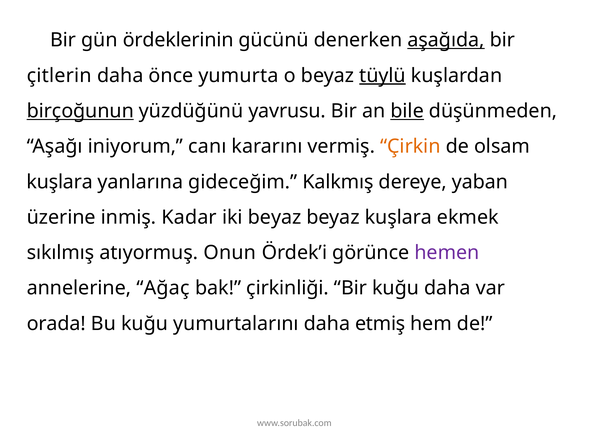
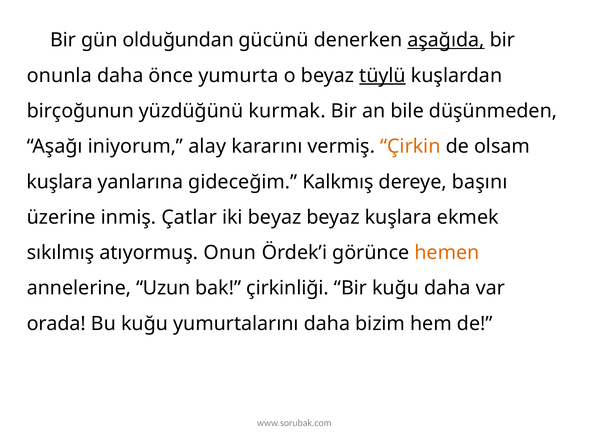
ördeklerinin: ördeklerinin -> olduğundan
çitlerin: çitlerin -> onunla
birçoğunun underline: present -> none
yavrusu: yavrusu -> kurmak
bile underline: present -> none
canı: canı -> alay
yaban: yaban -> başını
Kadar: Kadar -> Çatlar
hemen colour: purple -> orange
Ağaç: Ağaç -> Uzun
etmiş: etmiş -> bizim
